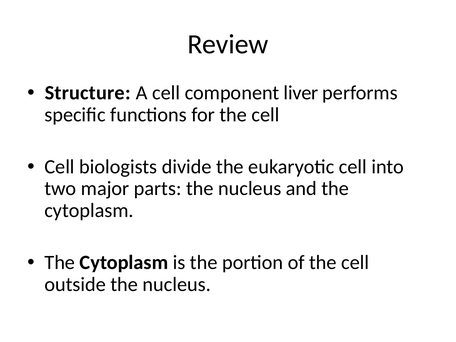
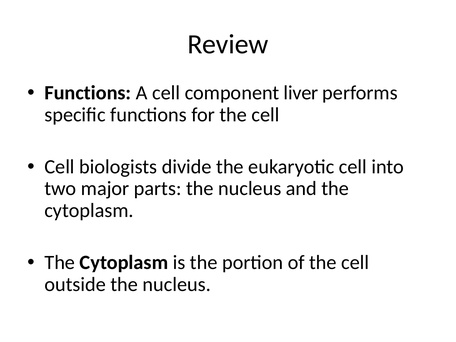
Structure at (88, 93): Structure -> Functions
